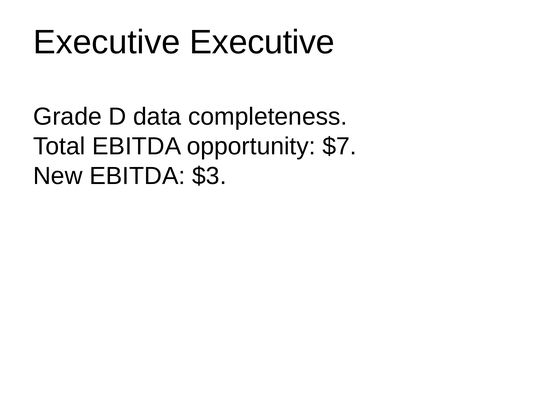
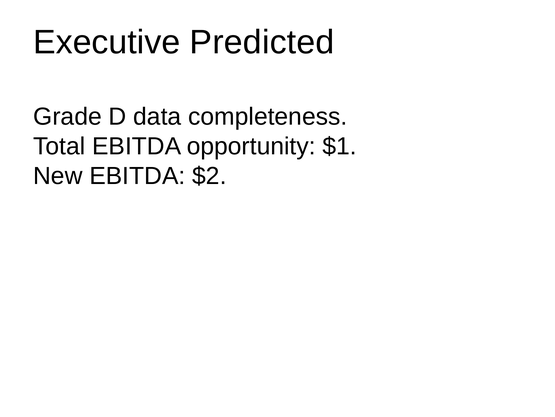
Executive Executive: Executive -> Predicted
$7: $7 -> $1
$3: $3 -> $2
